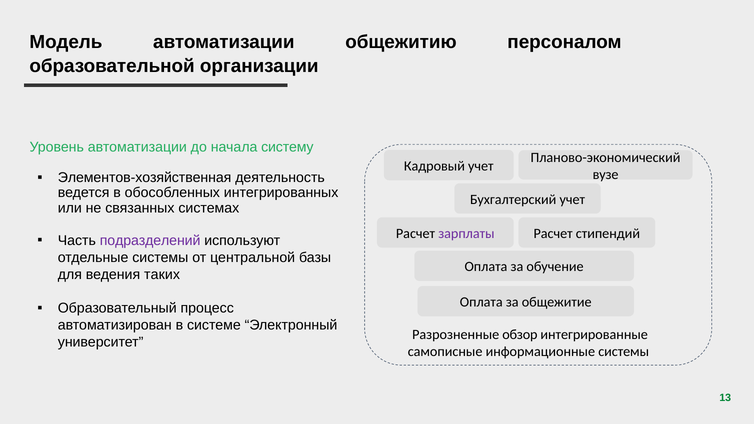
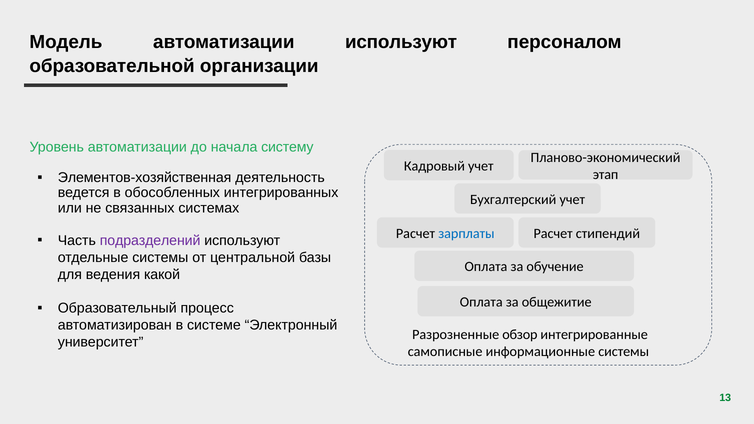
автоматизации общежитию: общежитию -> используют
вузе: вузе -> этап
зарплаты colour: purple -> blue
таких: таких -> какой
